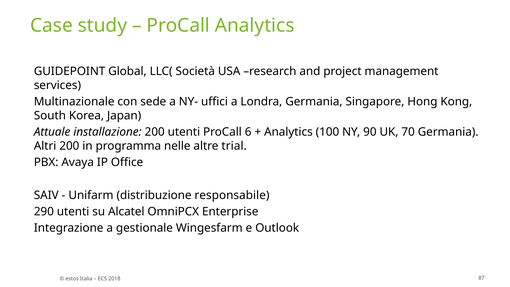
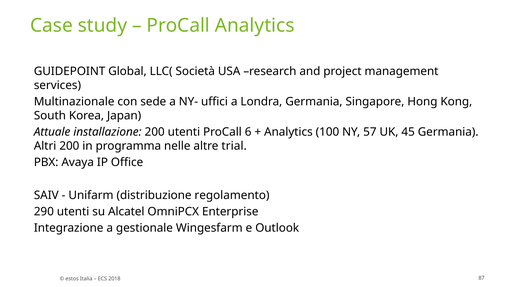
90: 90 -> 57
70: 70 -> 45
responsabile: responsabile -> regolamento
